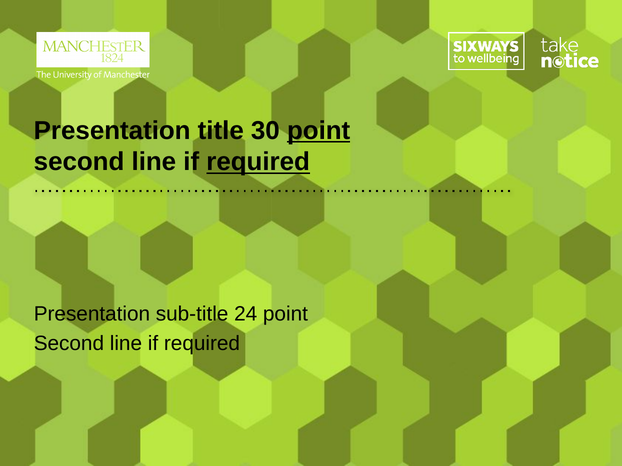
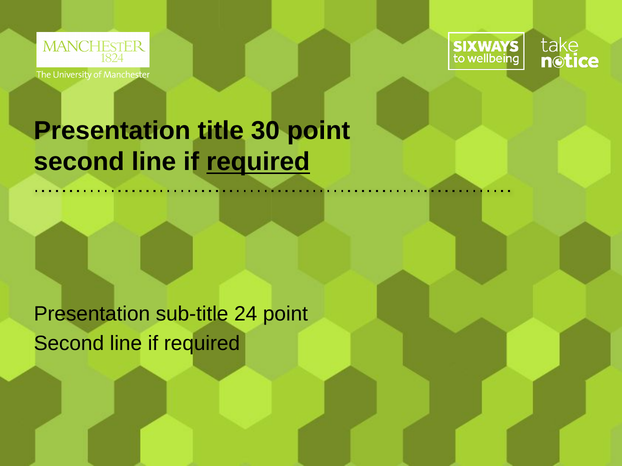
point at (319, 131) underline: present -> none
